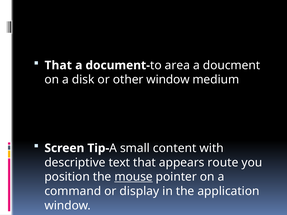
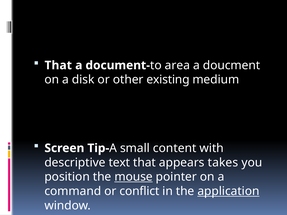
other window: window -> existing
route: route -> takes
display: display -> conflict
application underline: none -> present
